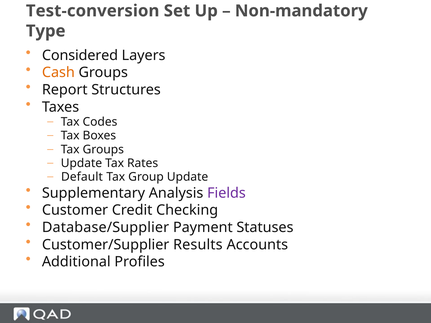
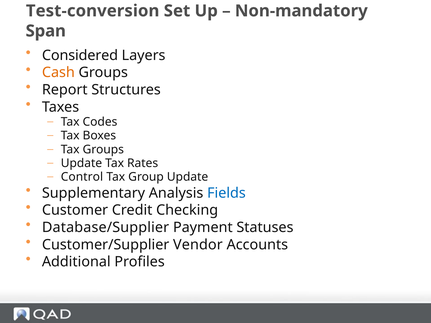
Type: Type -> Span
Default: Default -> Control
Fields colour: purple -> blue
Results: Results -> Vendor
